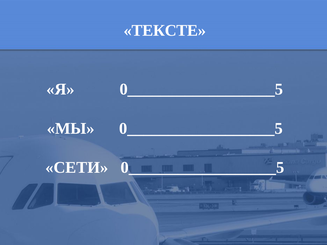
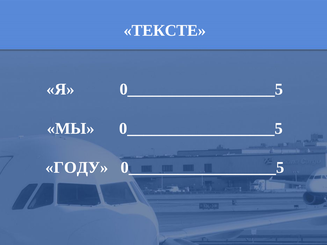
СЕТИ: СЕТИ -> ГОДУ
